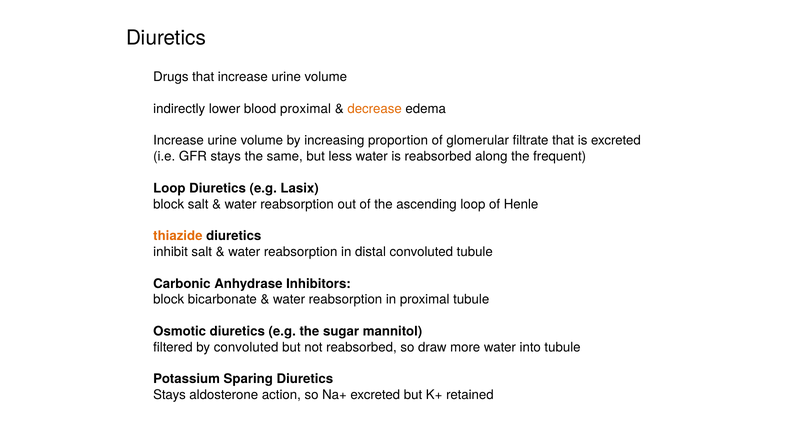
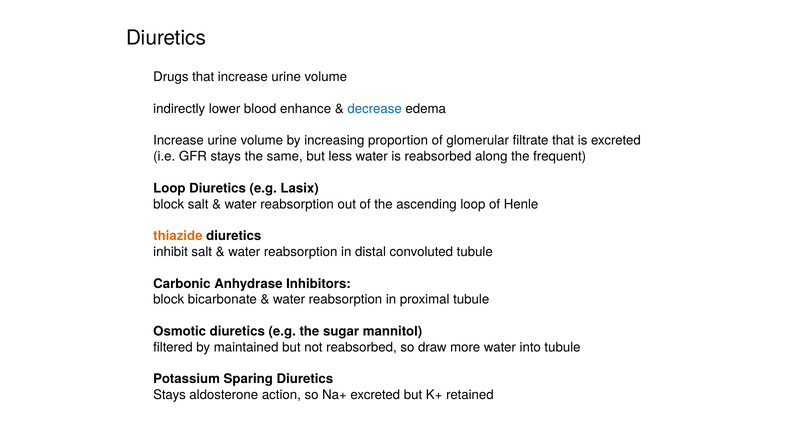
blood proximal: proximal -> enhance
decrease colour: orange -> blue
by convoluted: convoluted -> maintained
